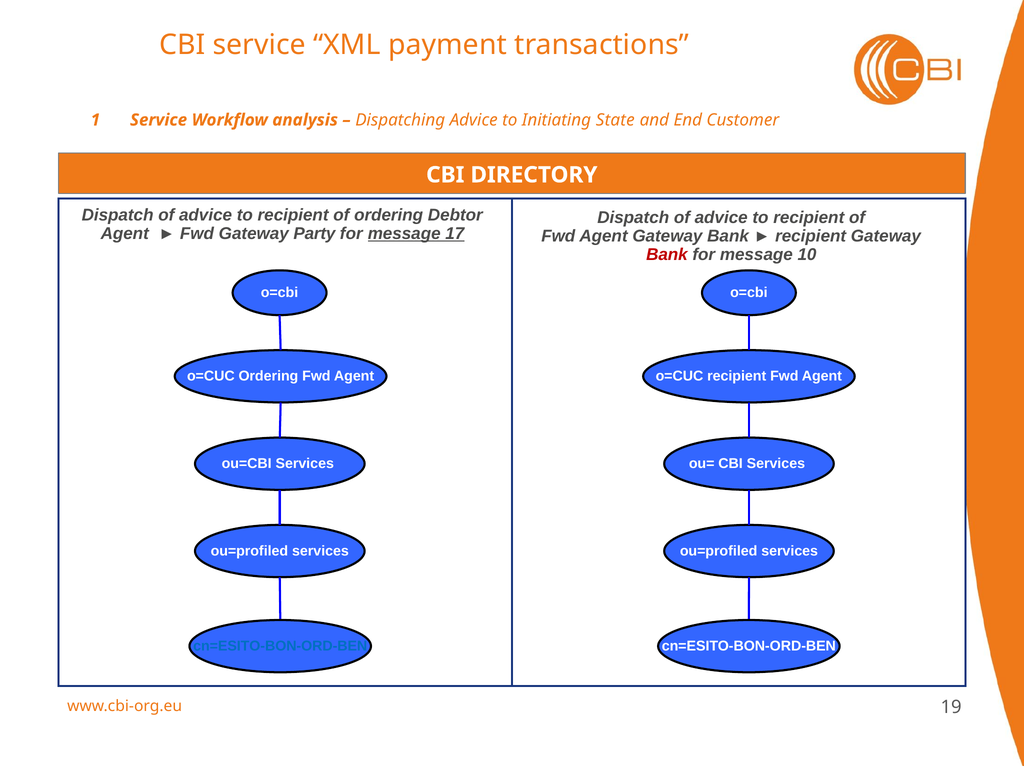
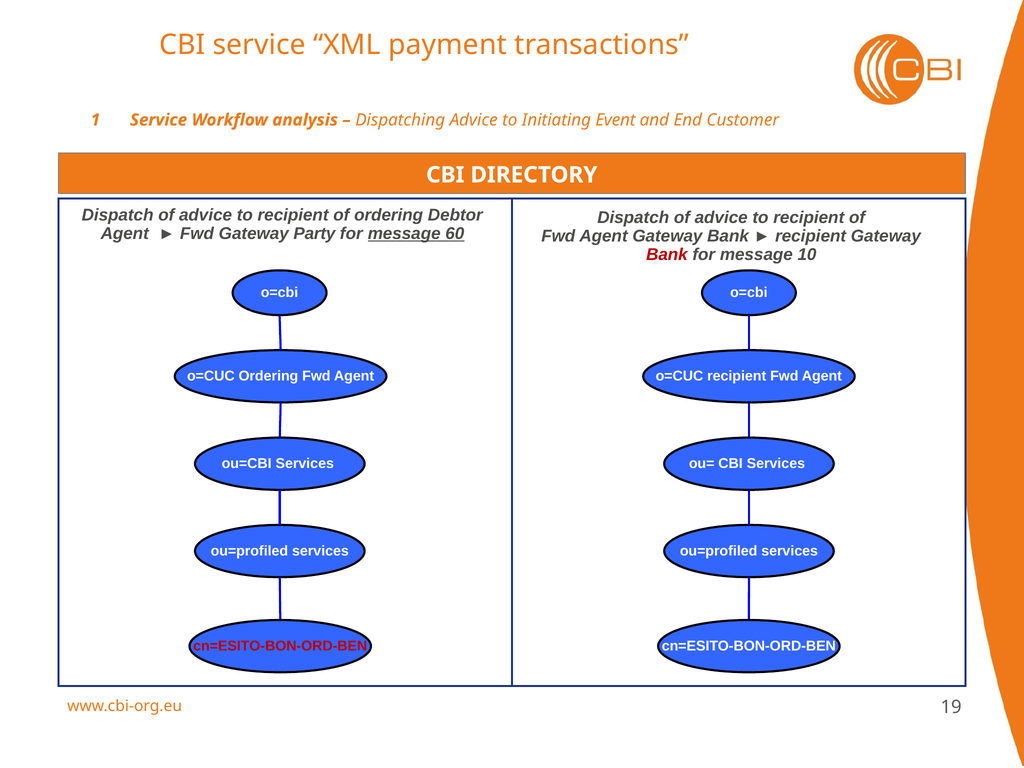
State: State -> Event
17: 17 -> 60
cn=ESITO-BON-ORD-BEN at (280, 646) colour: blue -> red
